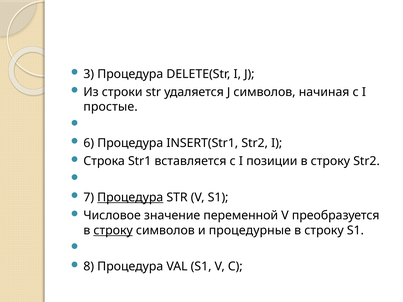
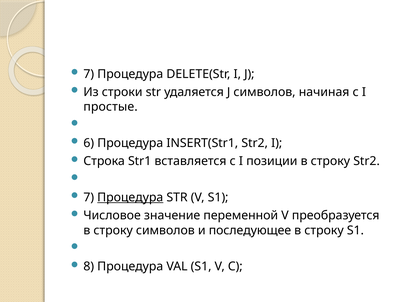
3 at (89, 74): 3 -> 7
строку at (113, 231) underline: present -> none
процедурные: процедурные -> последующее
